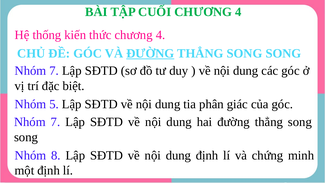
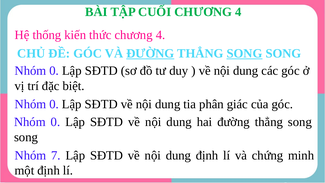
SONG at (245, 53) underline: none -> present
7 at (54, 71): 7 -> 0
5 at (54, 104): 5 -> 0
7 at (55, 122): 7 -> 0
8: 8 -> 7
